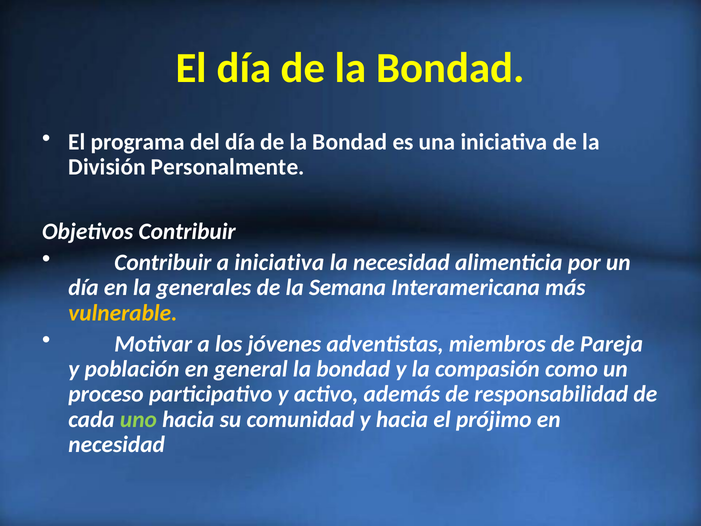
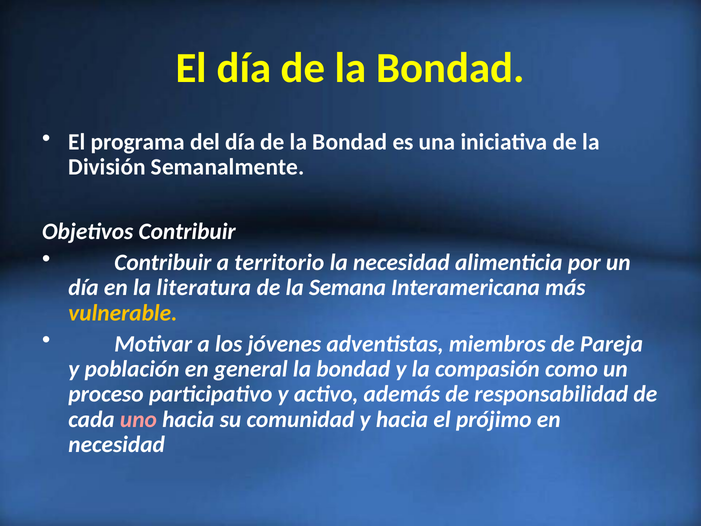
Personalmente: Personalmente -> Semanalmente
a iniciativa: iniciativa -> territorio
generales: generales -> literatura
uno colour: light green -> pink
